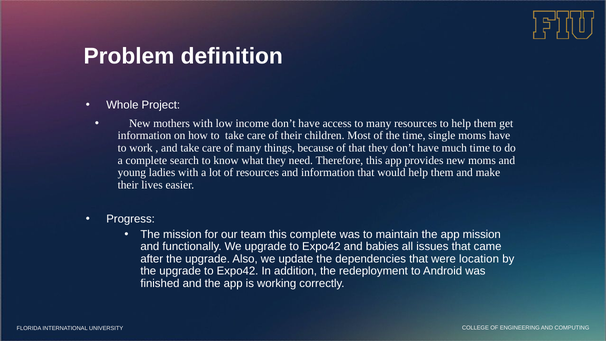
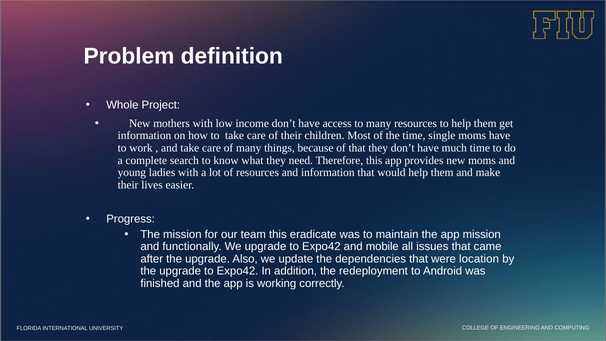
this complete: complete -> eradicate
babies: babies -> mobile
